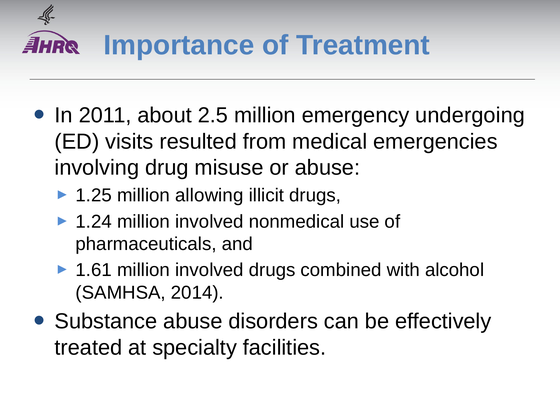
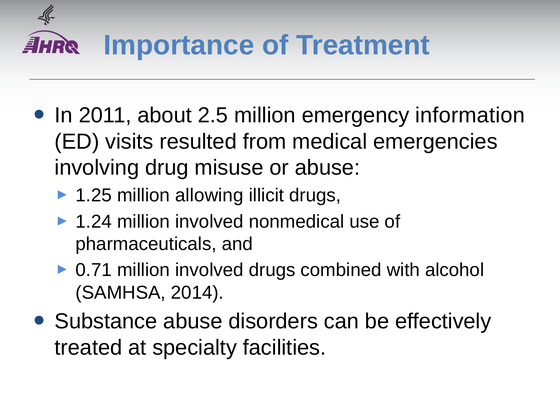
undergoing: undergoing -> information
1.61: 1.61 -> 0.71
